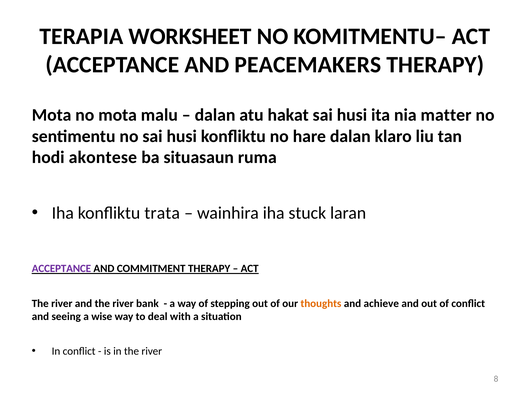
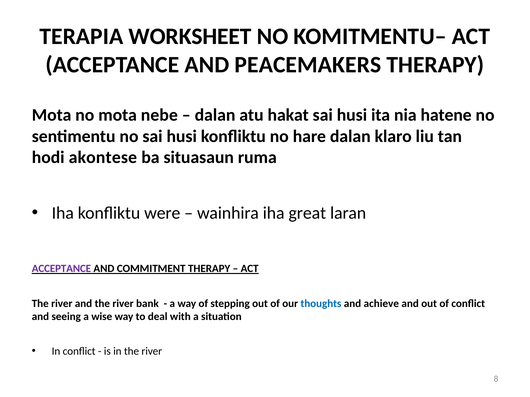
malu: malu -> nebe
matter: matter -> hatene
trata: trata -> were
stuck: stuck -> great
thoughts colour: orange -> blue
